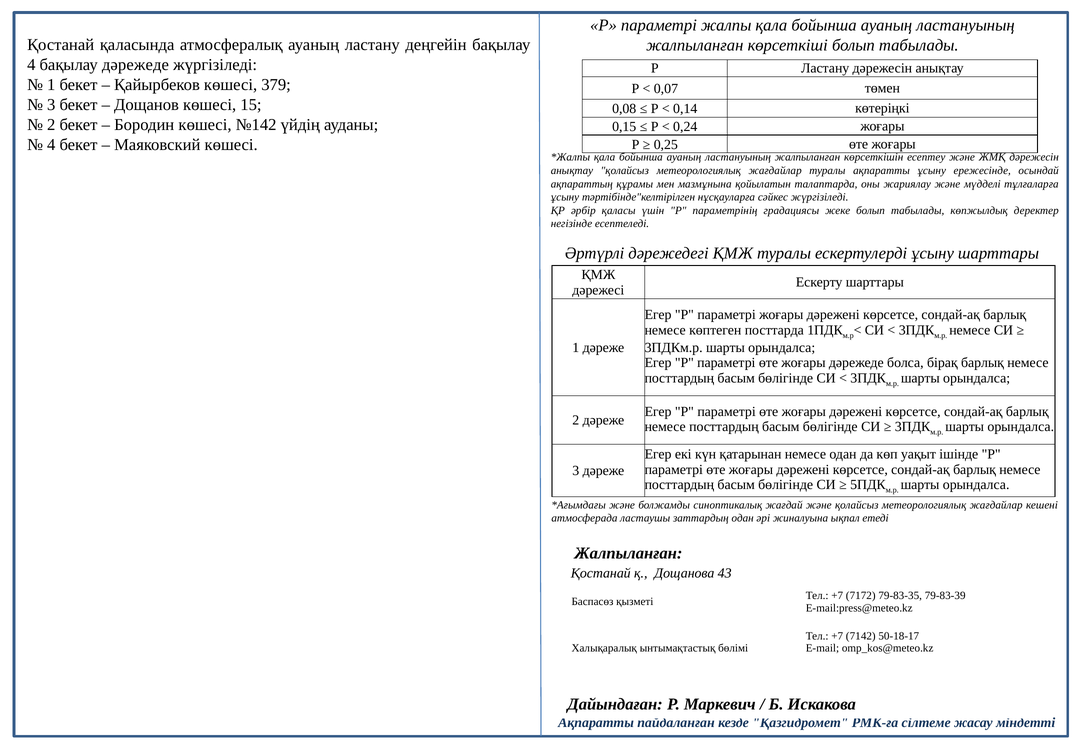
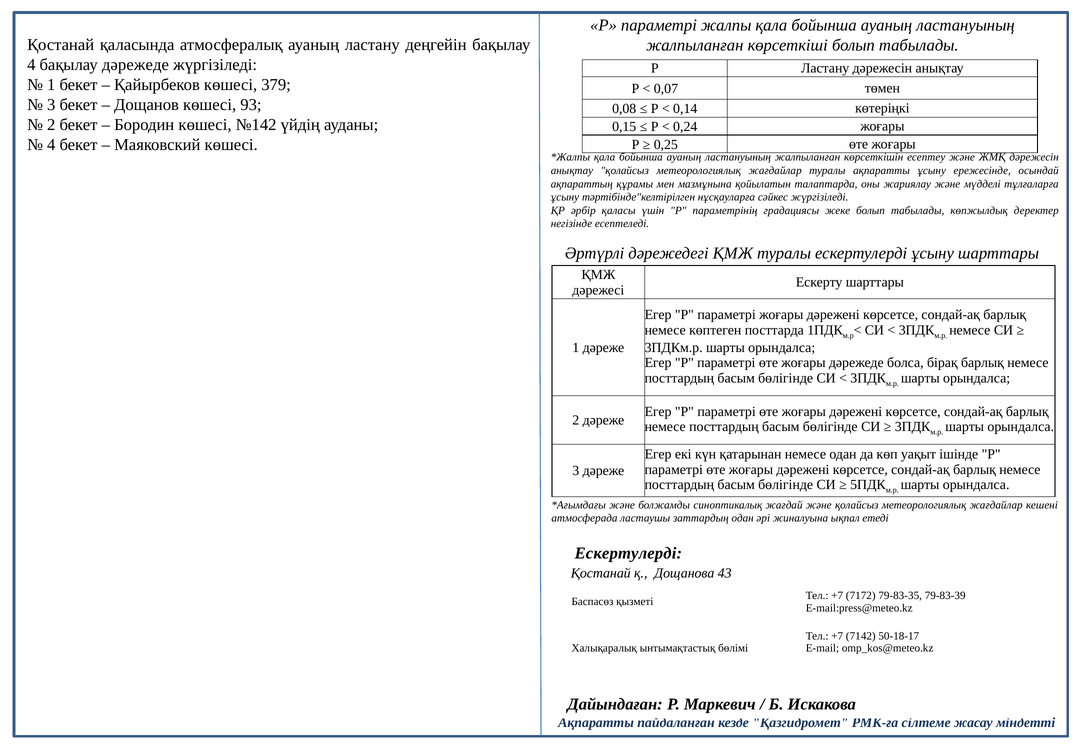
15: 15 -> 93
Жалпыланған at (628, 553): Жалпыланған -> Ескертулерді
